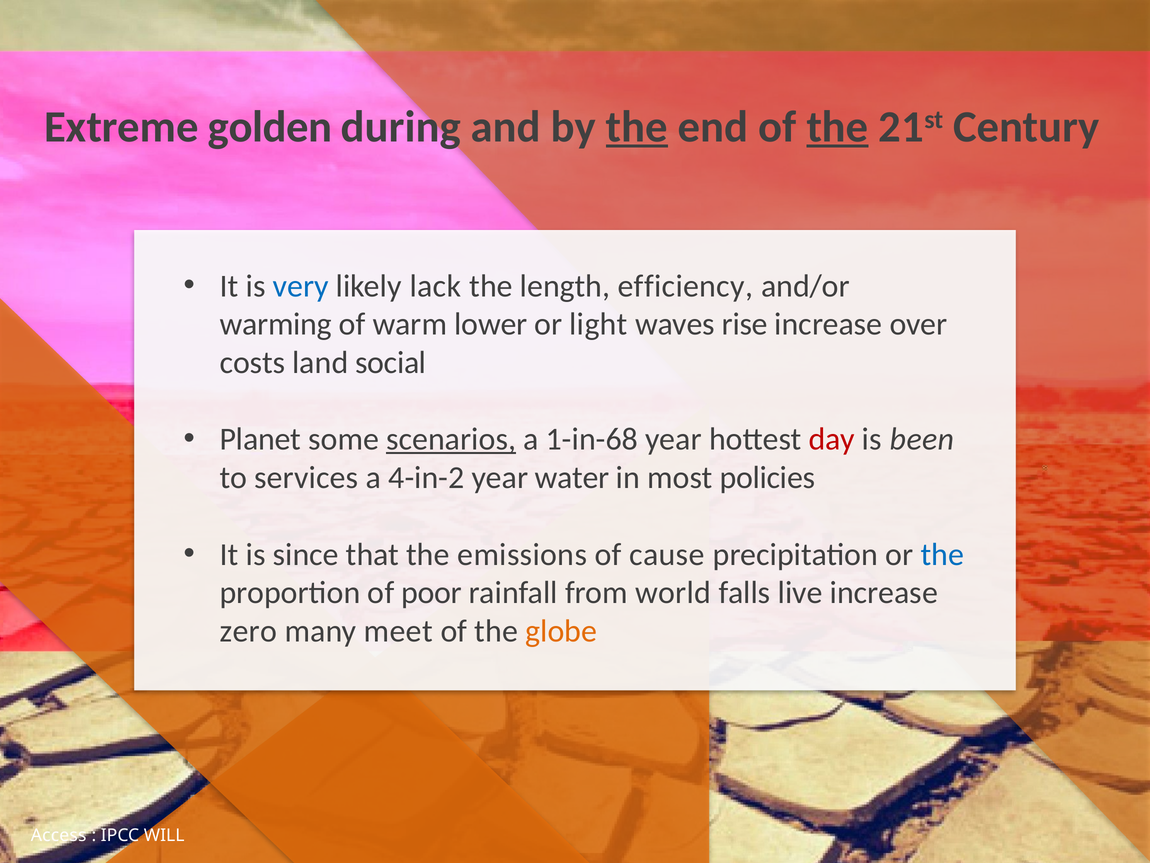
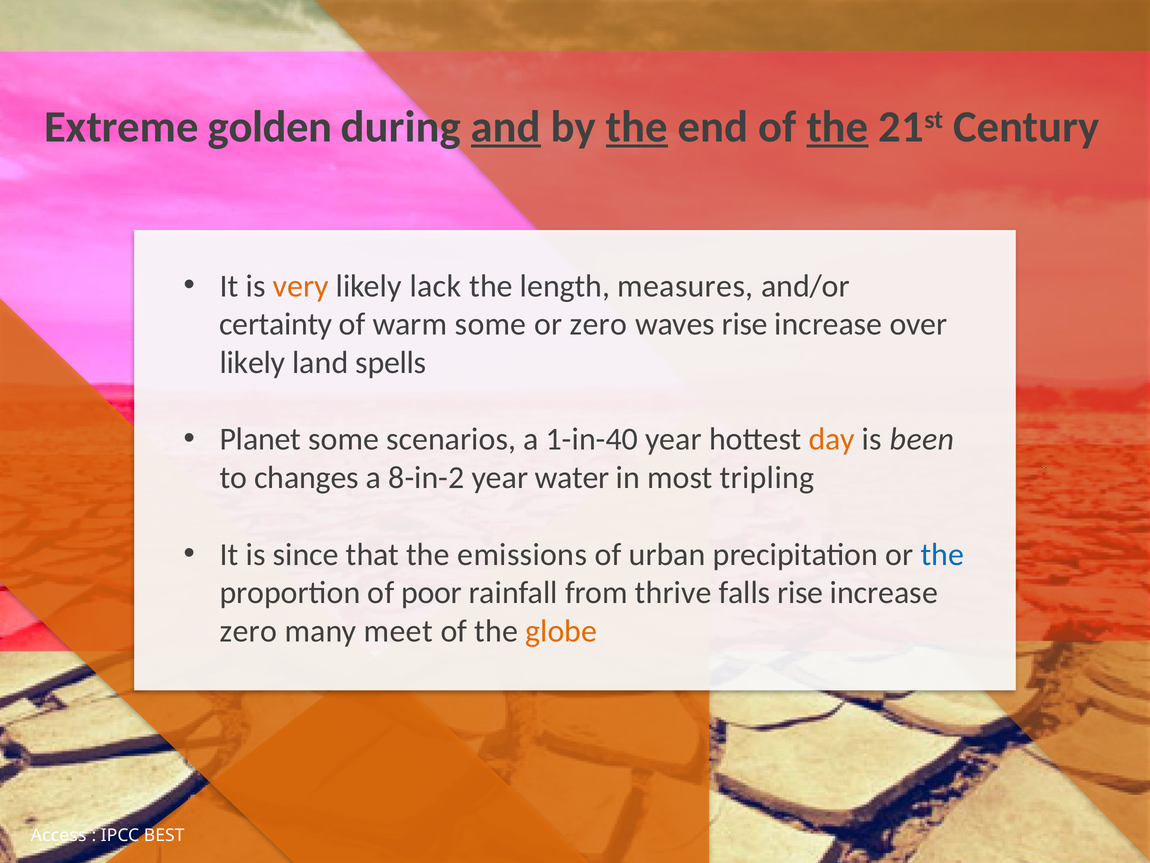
and underline: none -> present
very colour: blue -> orange
efficiency: efficiency -> measures
warming: warming -> certainty
warm lower: lower -> some
or light: light -> zero
costs at (252, 362): costs -> likely
social: social -> spells
scenarios underline: present -> none
1-in-68: 1-in-68 -> 1-in-40
day colour: red -> orange
services: services -> changes
4-in-2: 4-in-2 -> 8-in-2
policies: policies -> tripling
cause: cause -> urban
world: world -> thrive
falls live: live -> rise
WILL: WILL -> BEST
